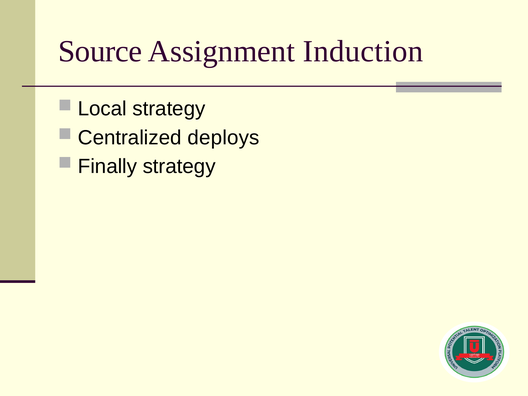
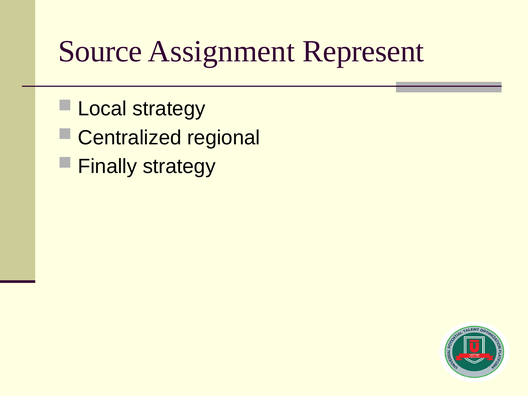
Induction: Induction -> Represent
deploys: deploys -> regional
